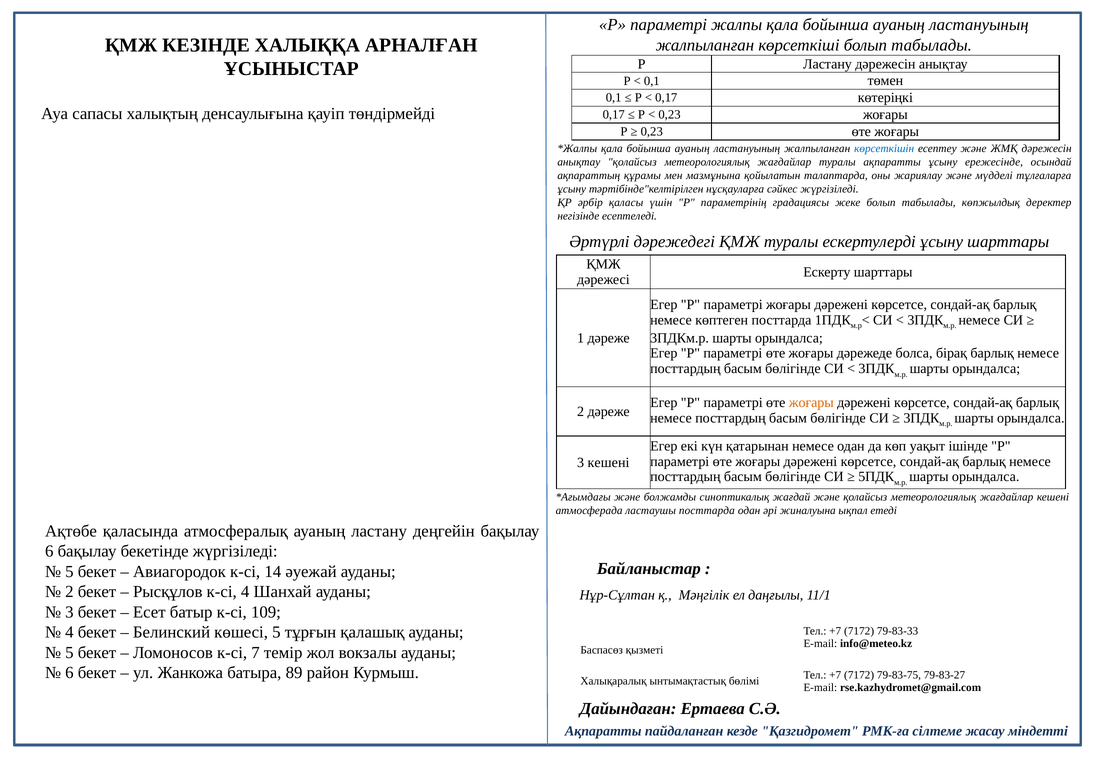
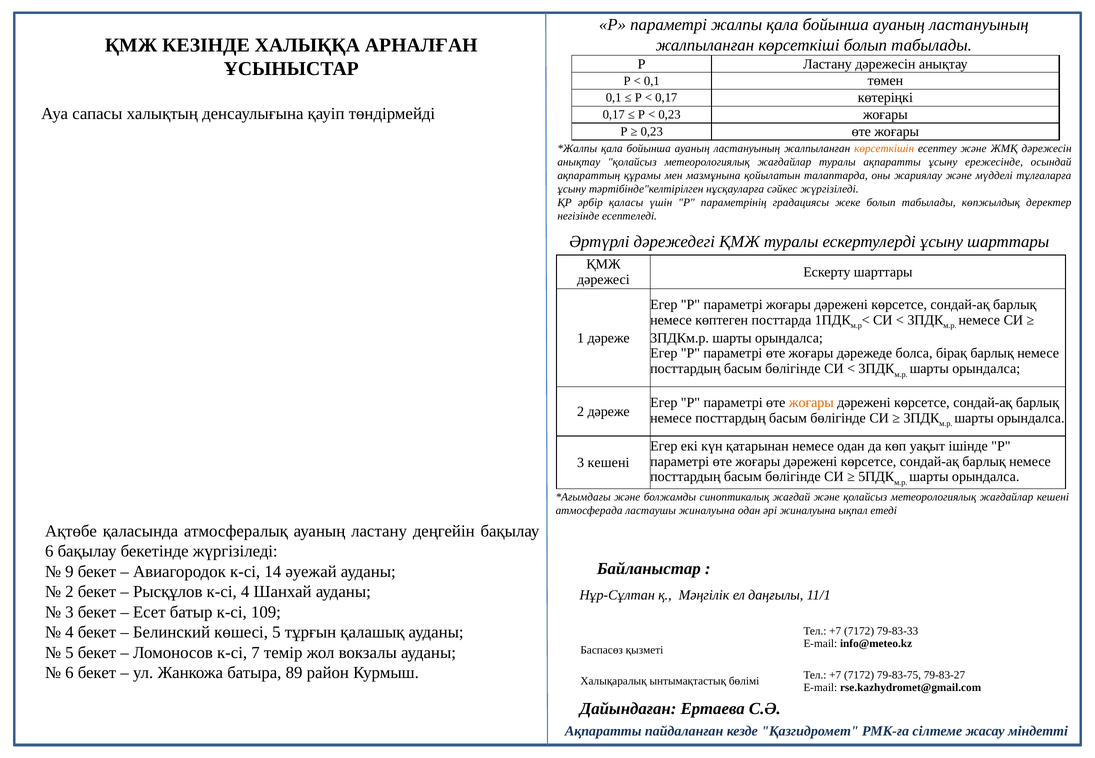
көрсеткішін colour: blue -> orange
ластаушы посттарда: посттарда -> жиналуына
5 at (69, 572): 5 -> 9
